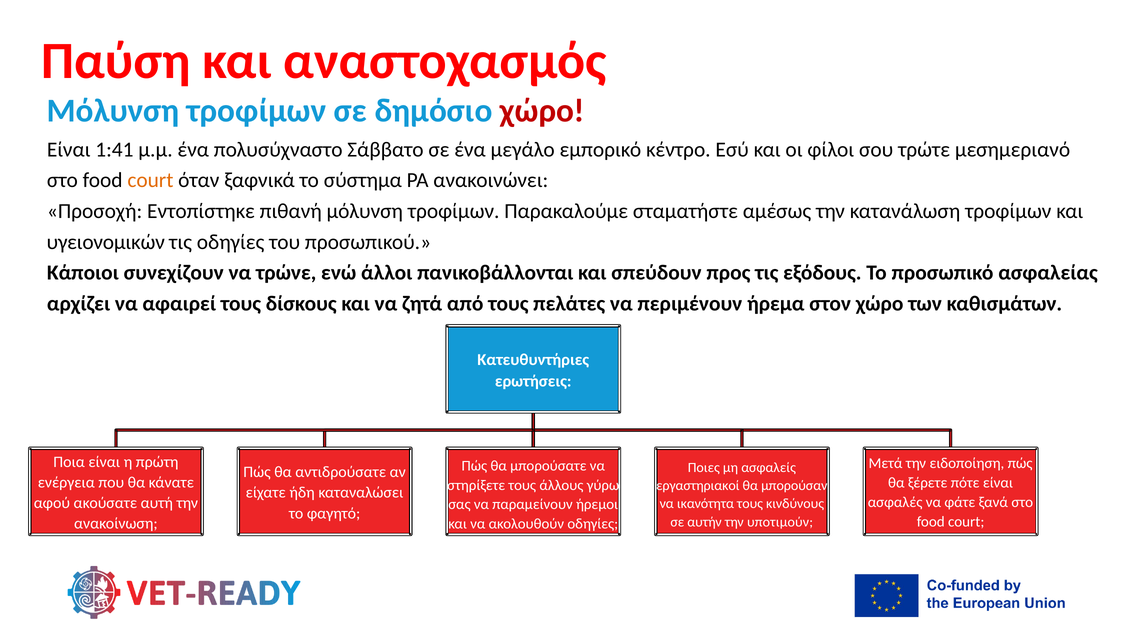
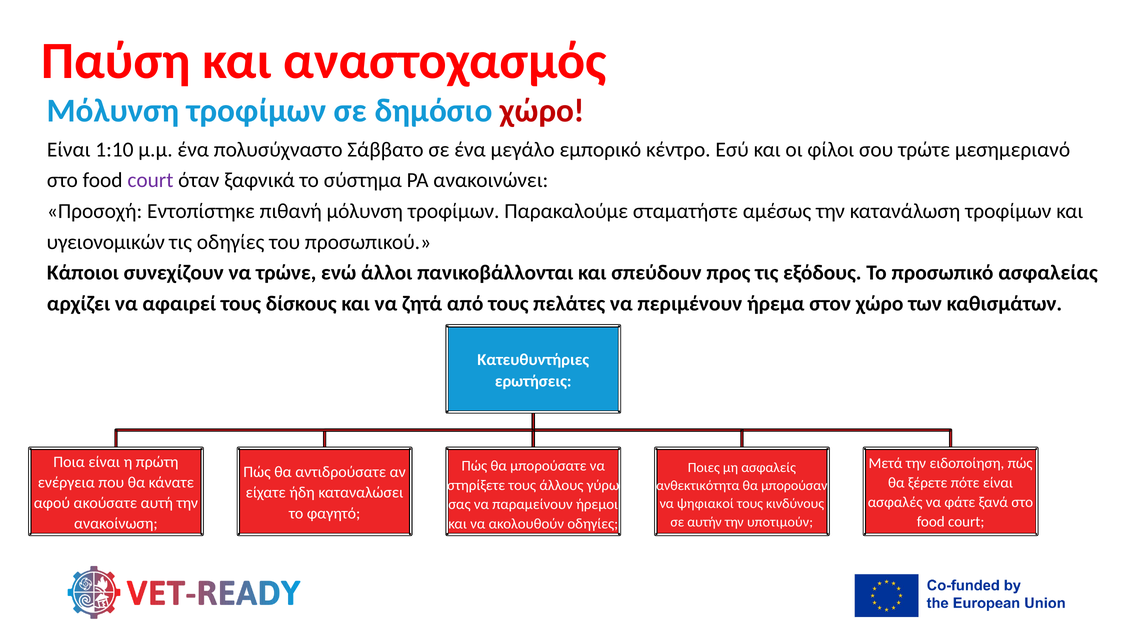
1:41: 1:41 -> 1:10
court at (150, 180) colour: orange -> purple
εργαστηριακοί: εργαστηριακοί -> ανθεκτικότητα
ικανότητα: ικανότητα -> ψηφιακοί
